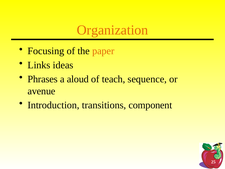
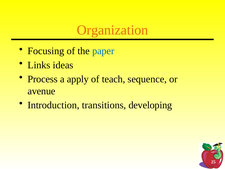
paper colour: orange -> blue
Phrases: Phrases -> Process
aloud: aloud -> apply
component: component -> developing
